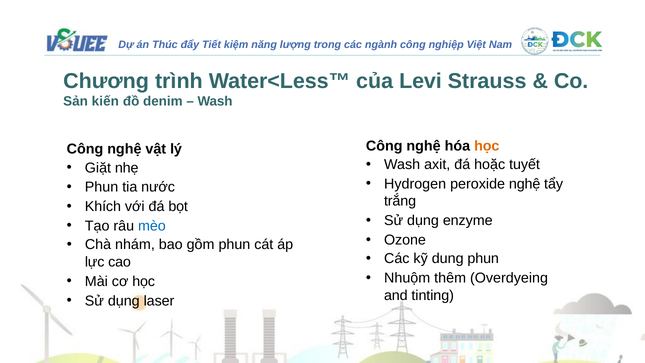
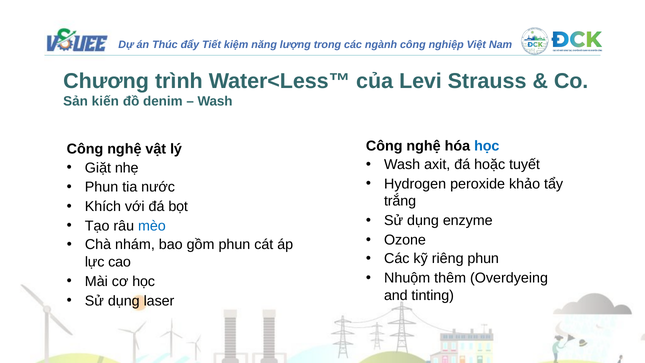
học at (487, 146) colour: orange -> blue
peroxide nghệ: nghệ -> khảo
dung: dung -> riêng
